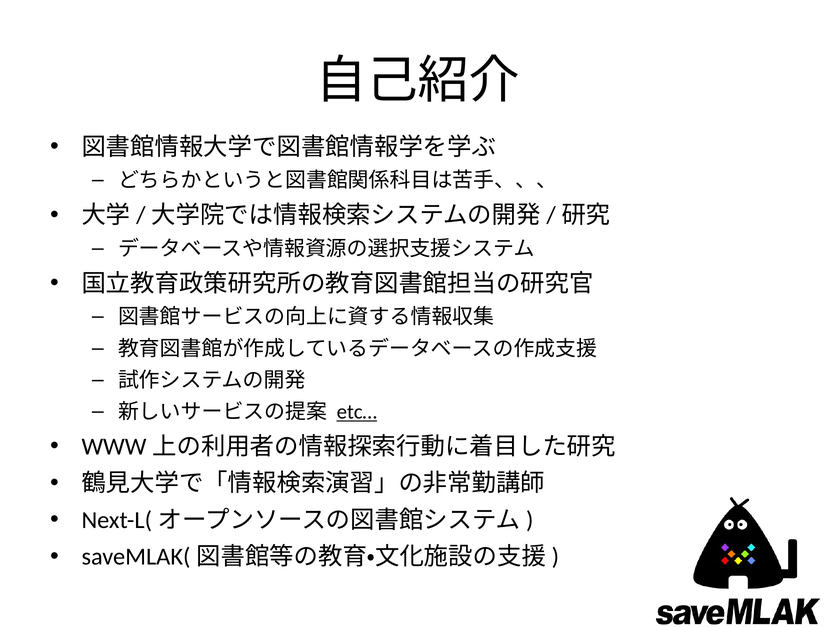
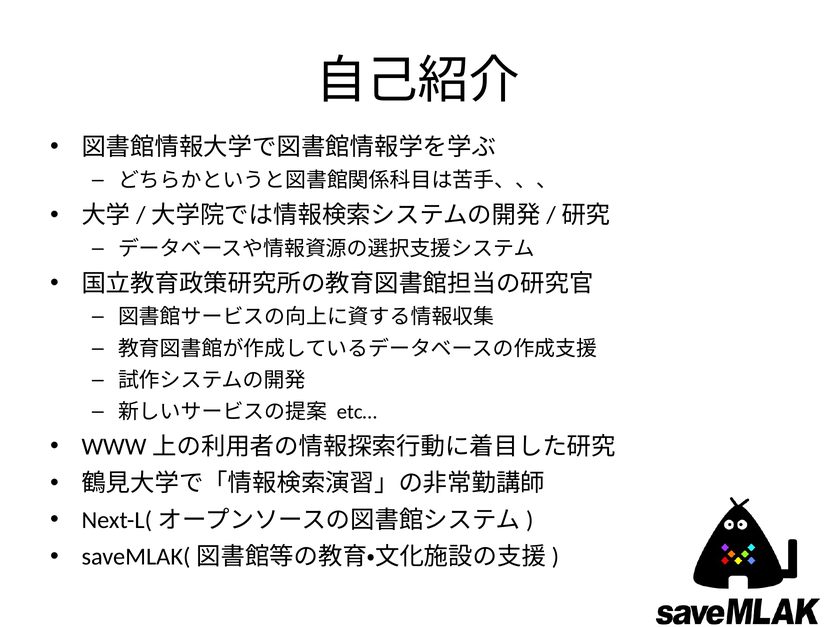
etc… underline: present -> none
